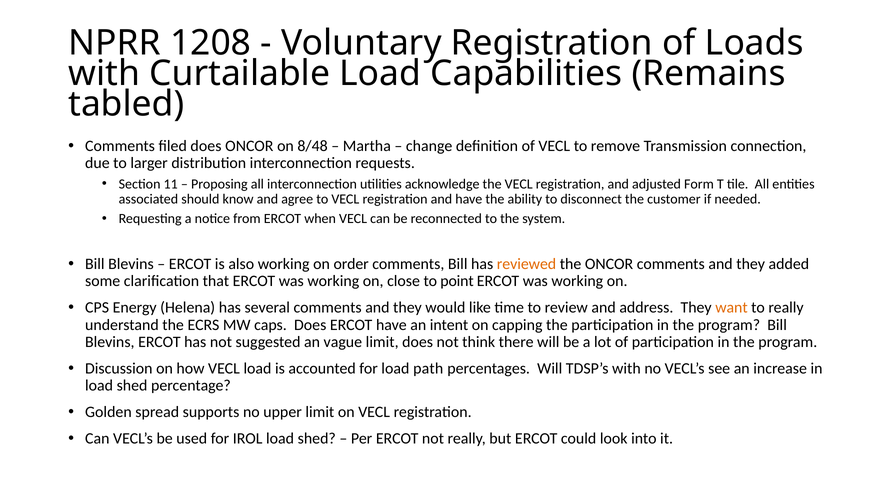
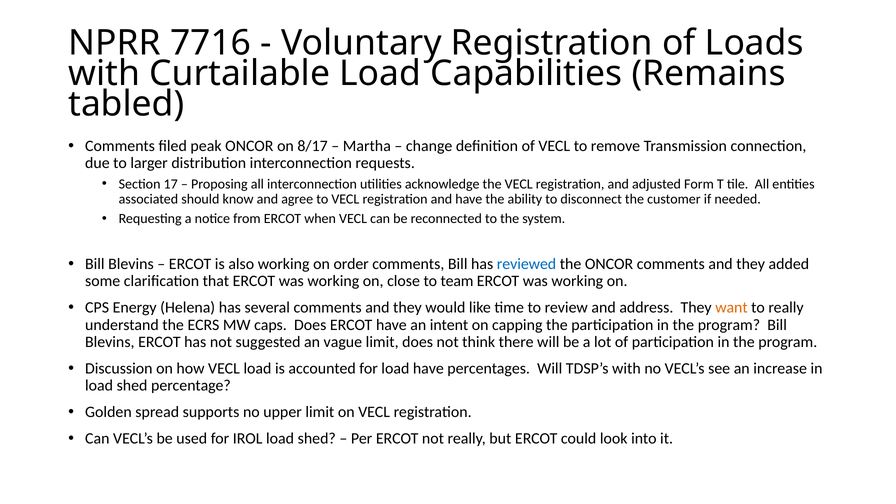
1208: 1208 -> 7716
filed does: does -> peak
8/48: 8/48 -> 8/17
11: 11 -> 17
reviewed colour: orange -> blue
point: point -> team
load path: path -> have
